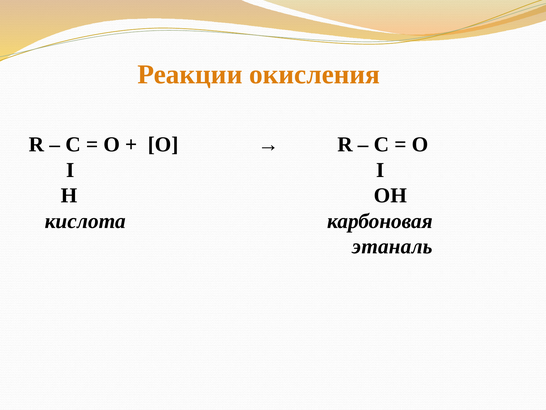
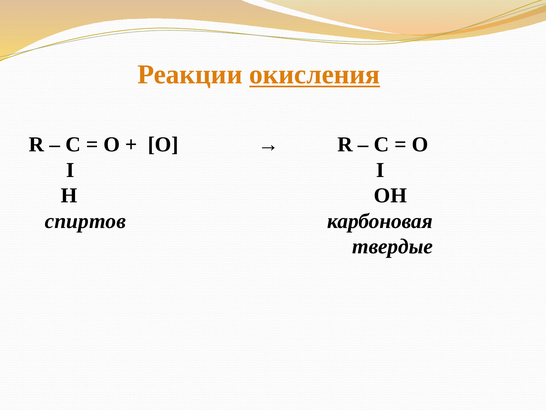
окисления underline: none -> present
кислота: кислота -> спиртов
этаналь: этаналь -> твердые
